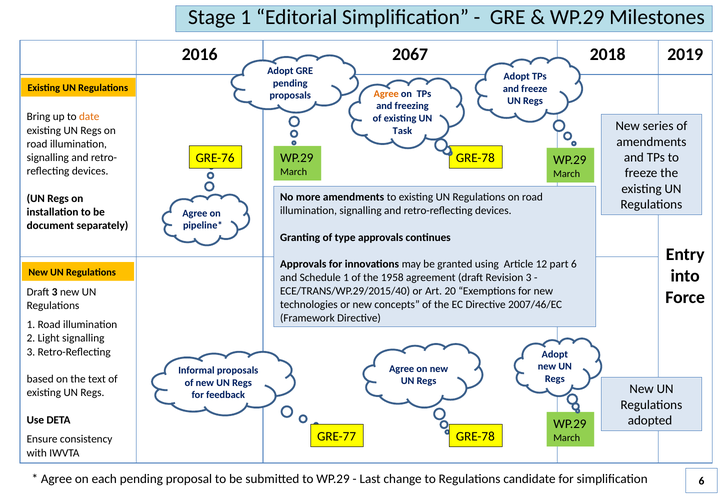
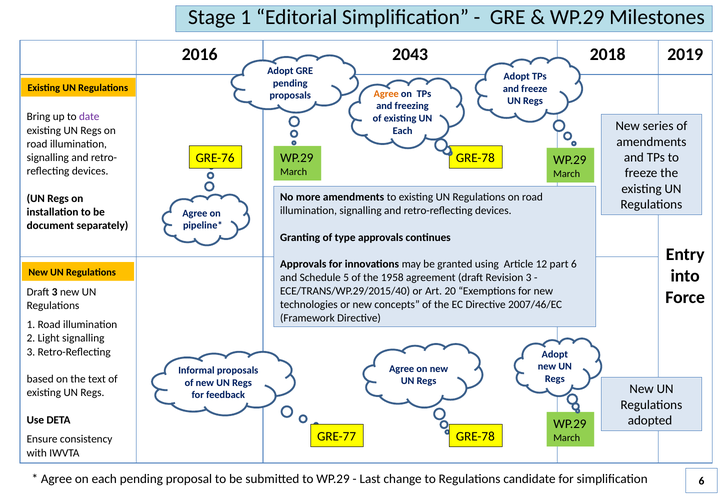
2067: 2067 -> 2043
date colour: orange -> purple
Task at (402, 131): Task -> Each
Schedule 1: 1 -> 5
